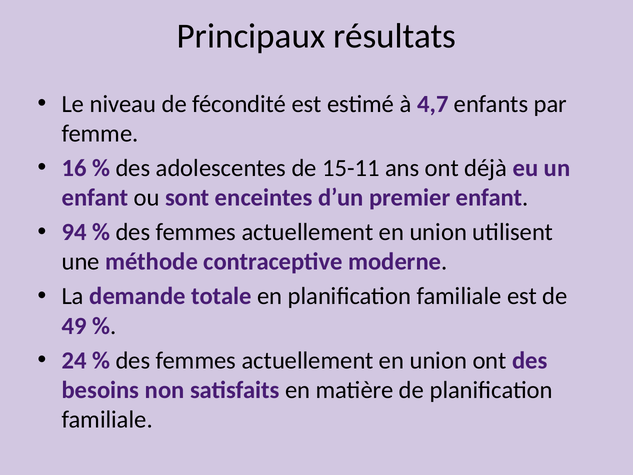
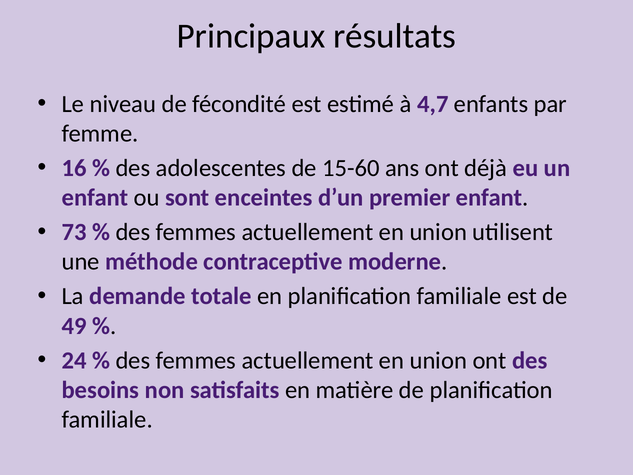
15-11: 15-11 -> 15-60
94: 94 -> 73
